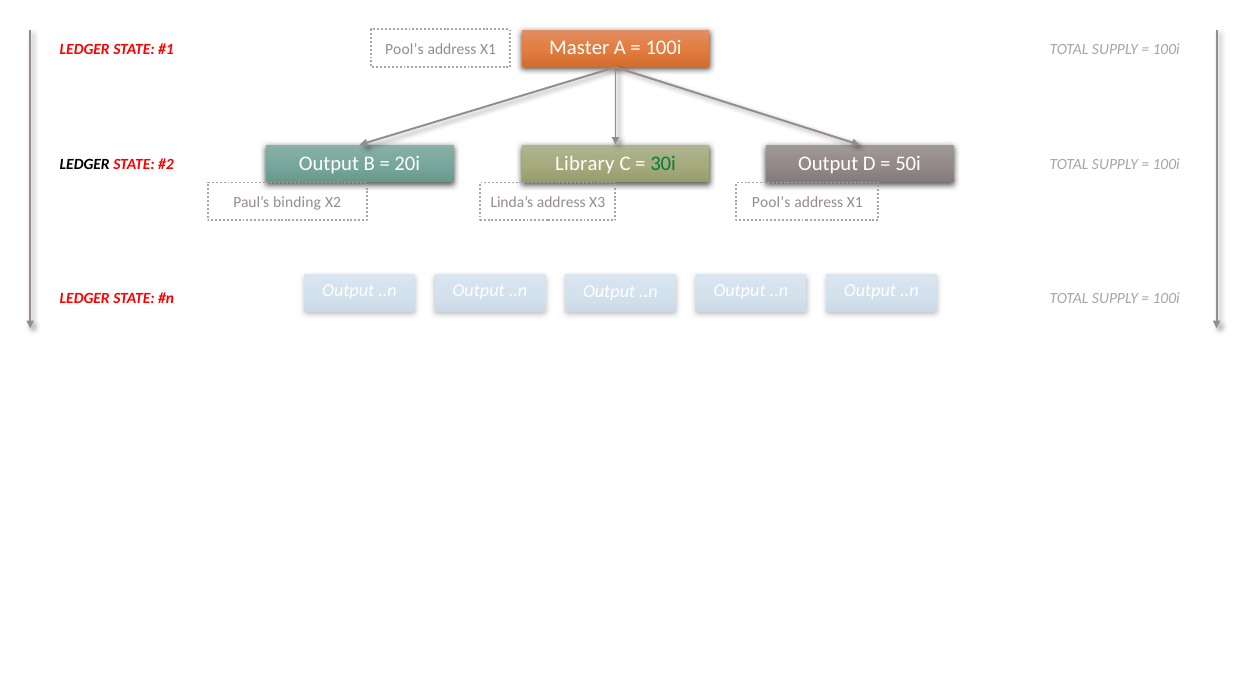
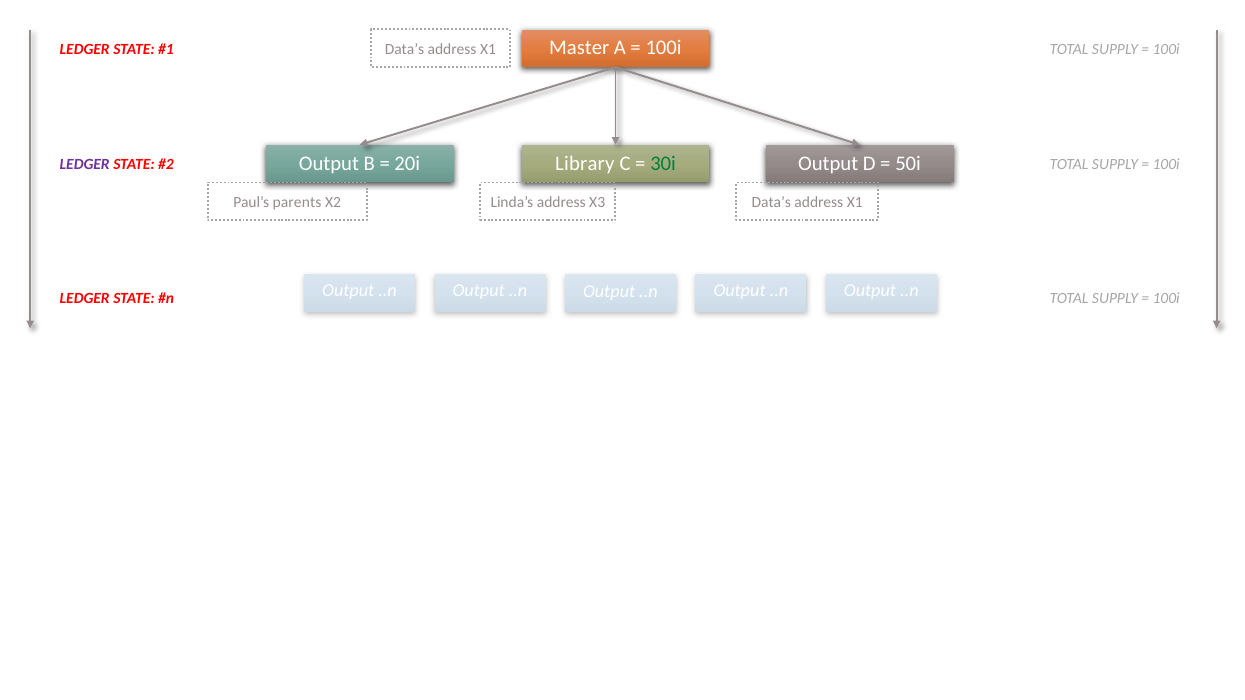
Pool’s at (404, 49): Pool’s -> Data’s
LEDGER at (85, 164) colour: black -> purple
binding: binding -> parents
X3 Pool’s: Pool’s -> Data’s
